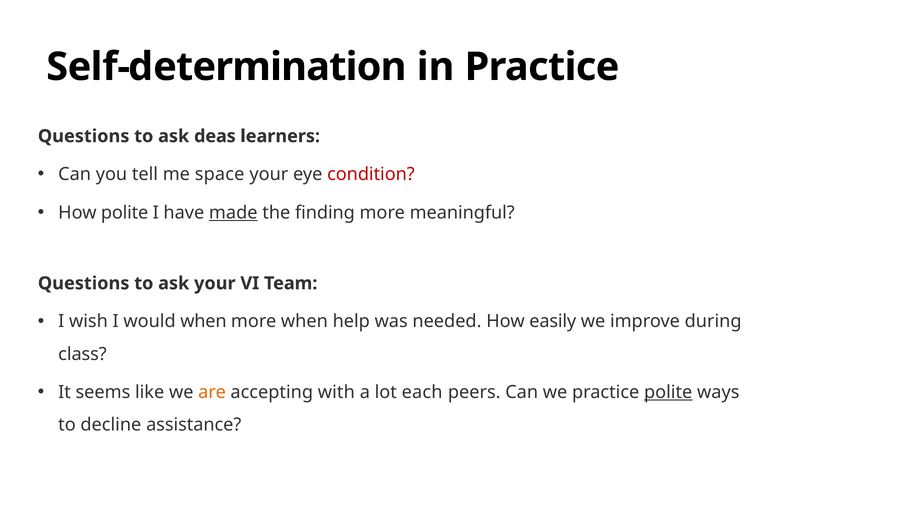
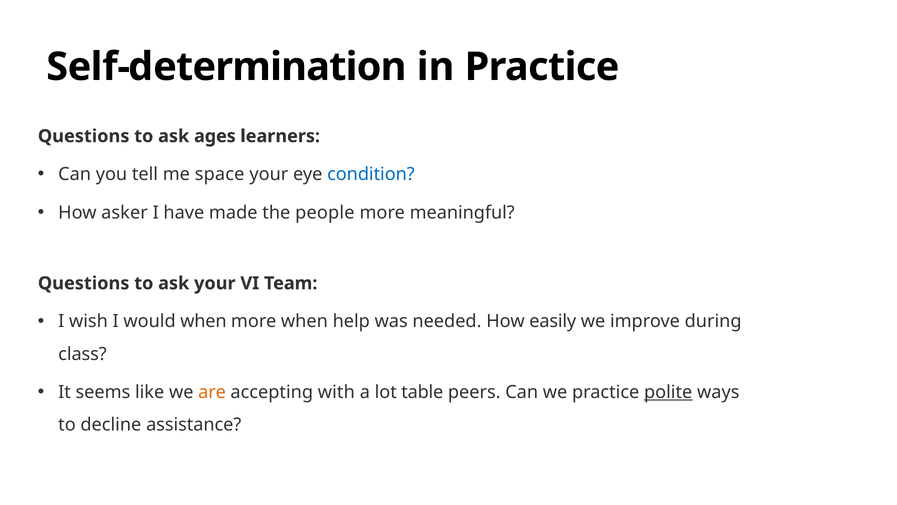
deas: deas -> ages
condition colour: red -> blue
How polite: polite -> asker
made underline: present -> none
finding: finding -> people
each: each -> table
